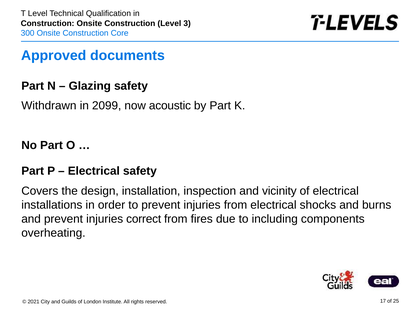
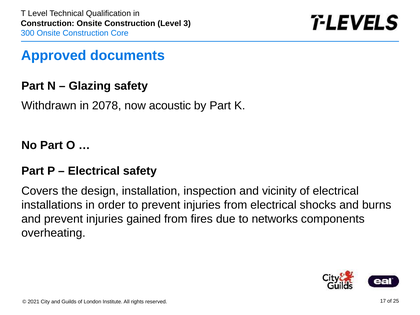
2099: 2099 -> 2078
correct: correct -> gained
including: including -> networks
